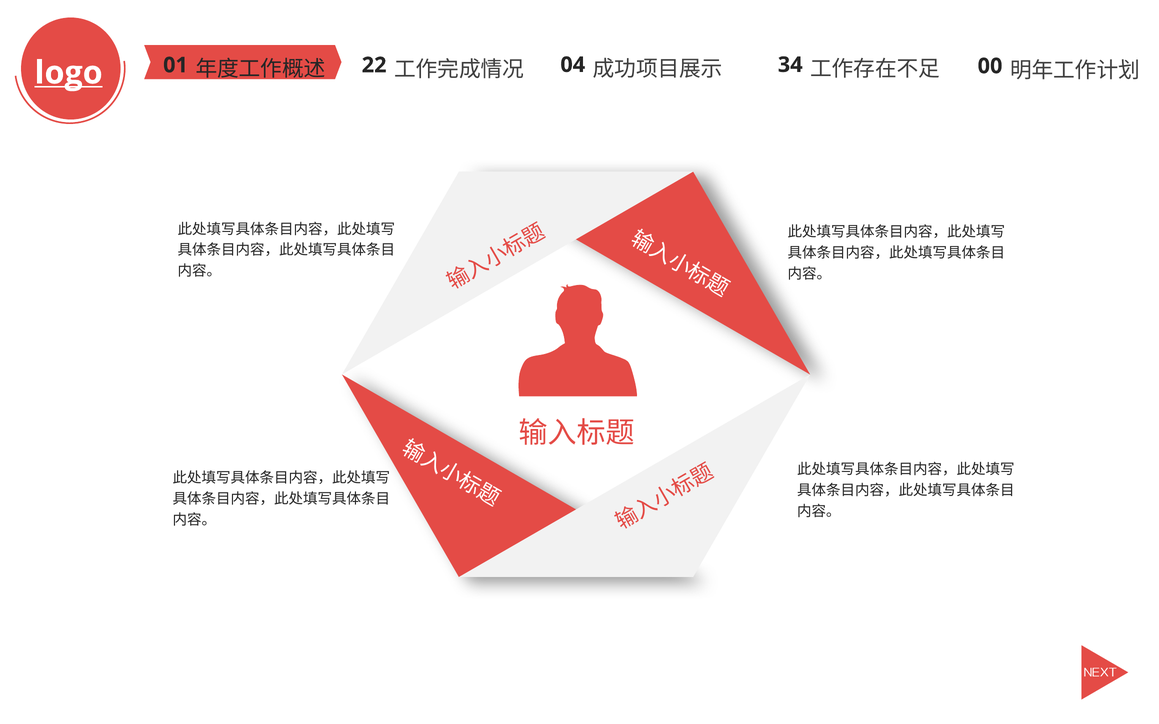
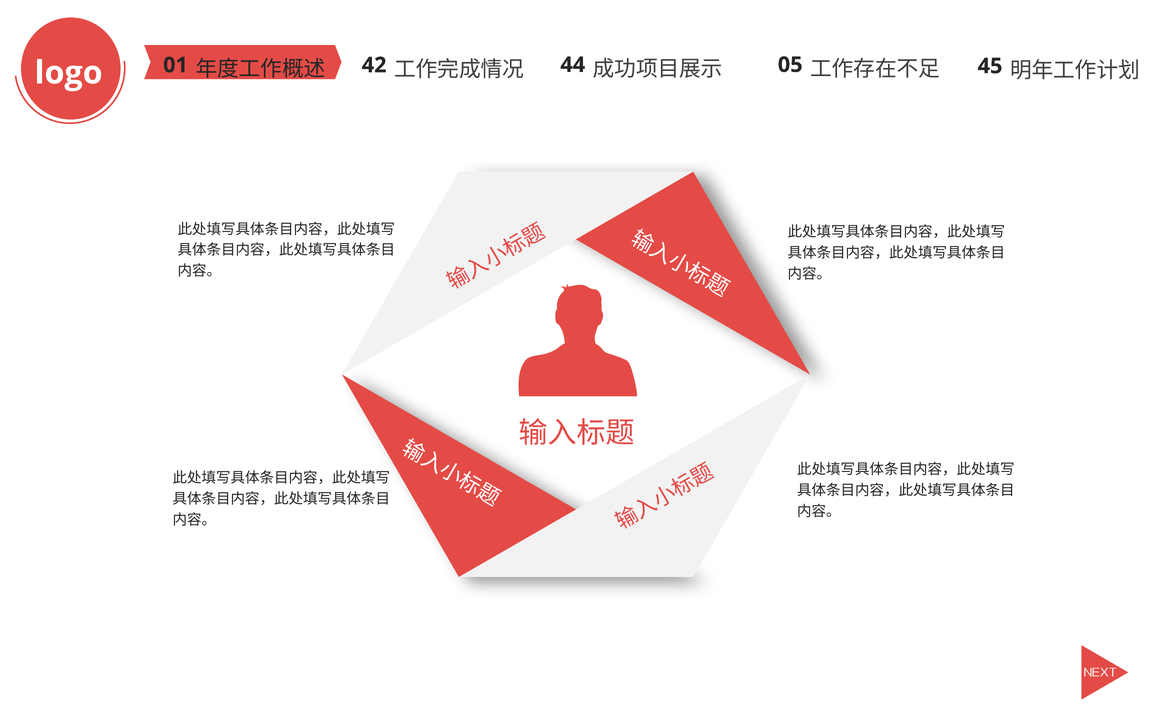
logo underline: present -> none
22: 22 -> 42
04: 04 -> 44
34: 34 -> 05
00: 00 -> 45
